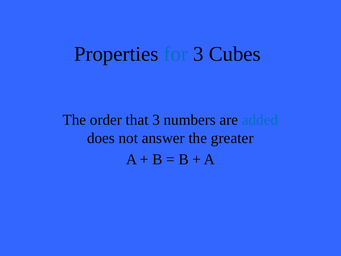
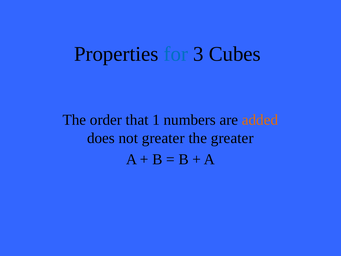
that 3: 3 -> 1
added colour: blue -> orange
not answer: answer -> greater
